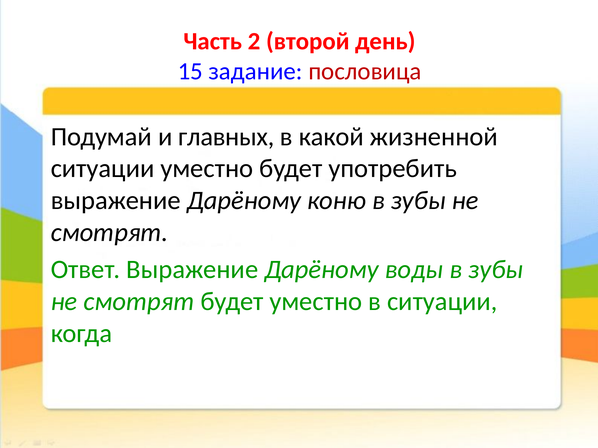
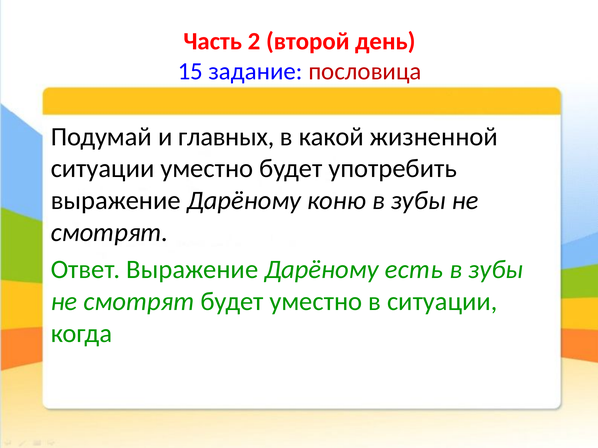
воды: воды -> есть
